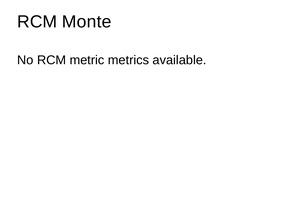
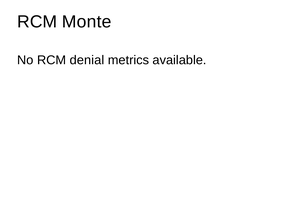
metric: metric -> denial
